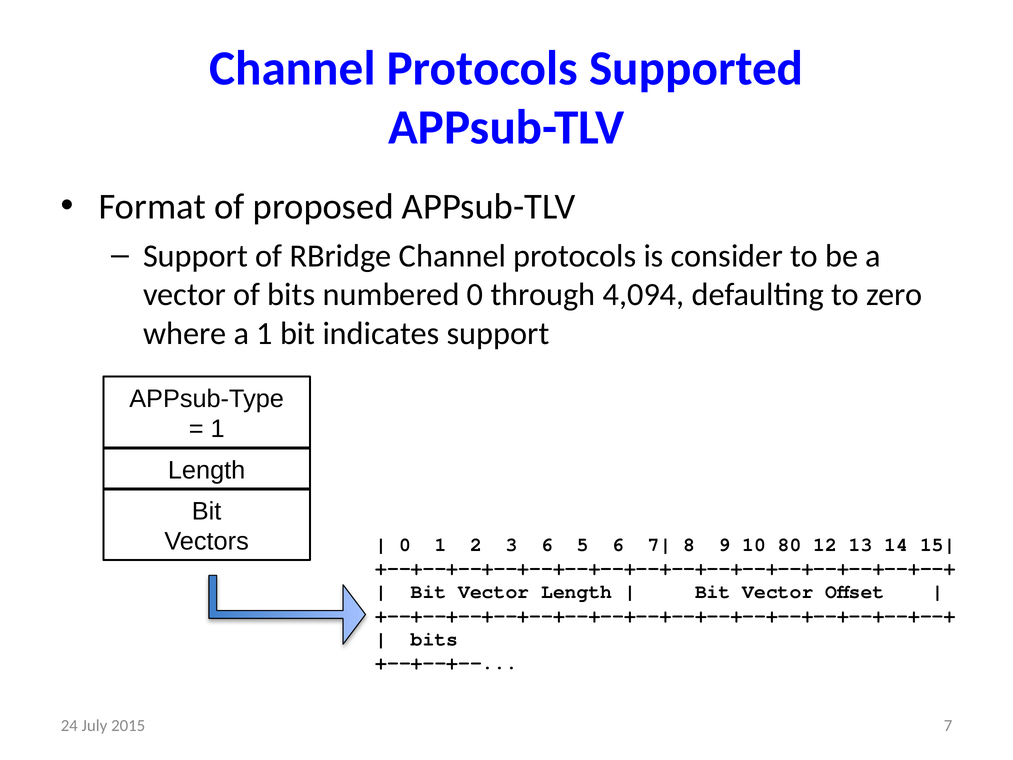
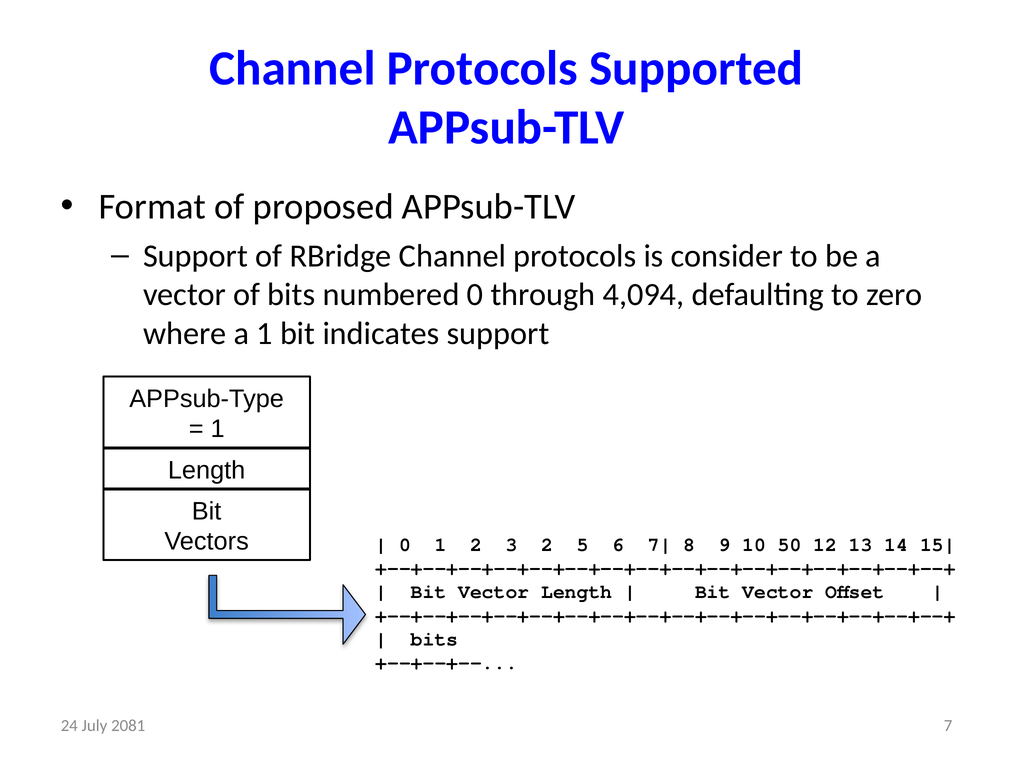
3 6: 6 -> 2
80: 80 -> 50
2015: 2015 -> 2081
